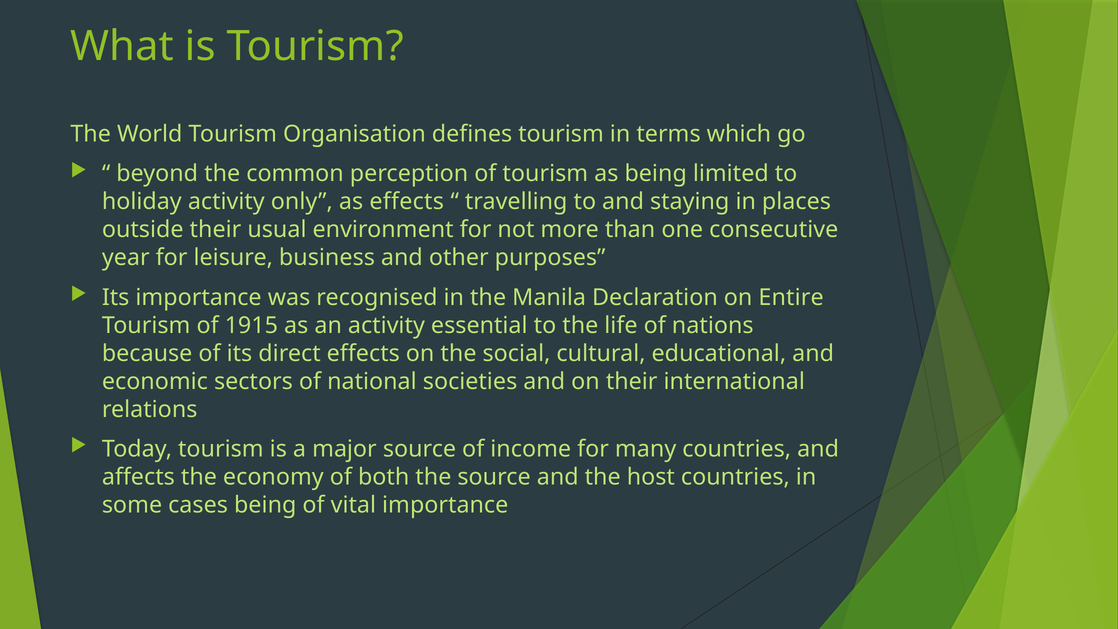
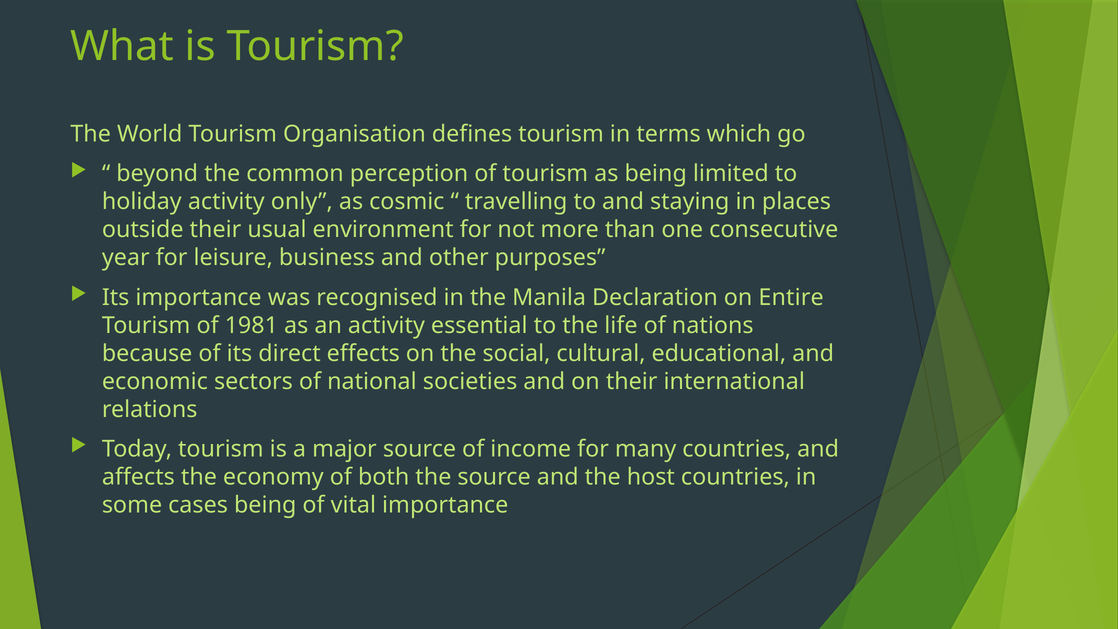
as effects: effects -> cosmic
1915: 1915 -> 1981
